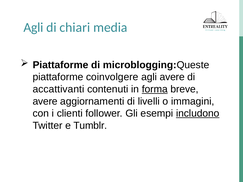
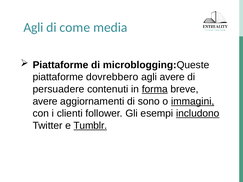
chiari: chiari -> come
coinvolgere: coinvolgere -> dovrebbero
accattivanti: accattivanti -> persuadere
livelli: livelli -> sono
immagini underline: none -> present
Tumblr underline: none -> present
